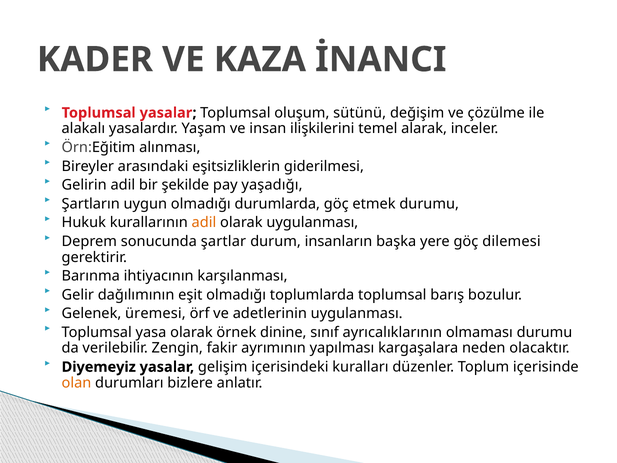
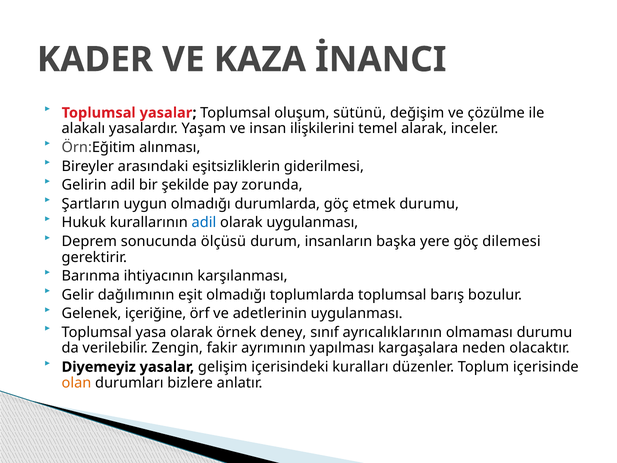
yaşadığı: yaşadığı -> zorunda
adil at (204, 223) colour: orange -> blue
şartlar: şartlar -> ölçüsü
üremesi: üremesi -> içeriğine
dinine: dinine -> deney
